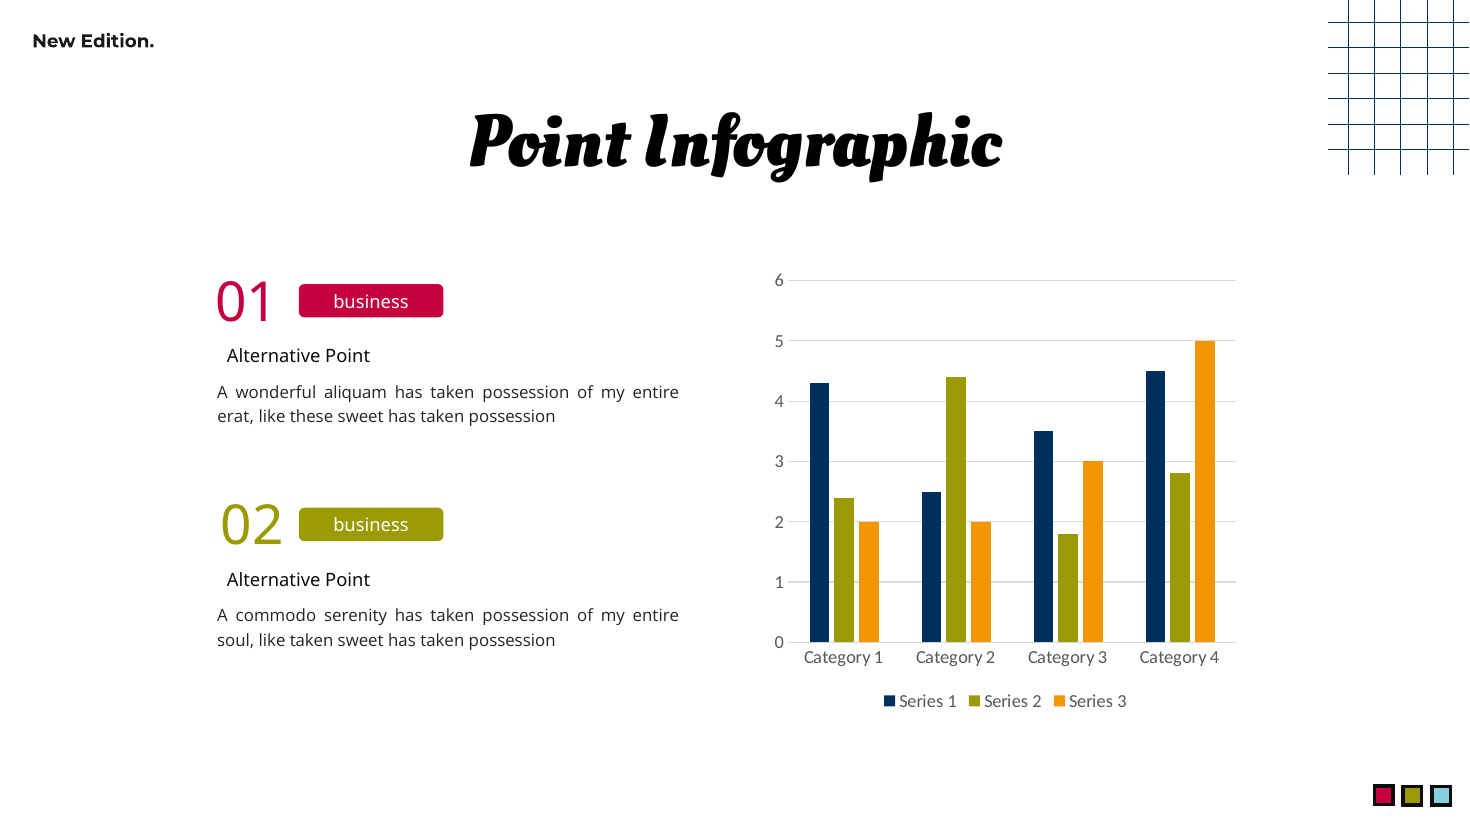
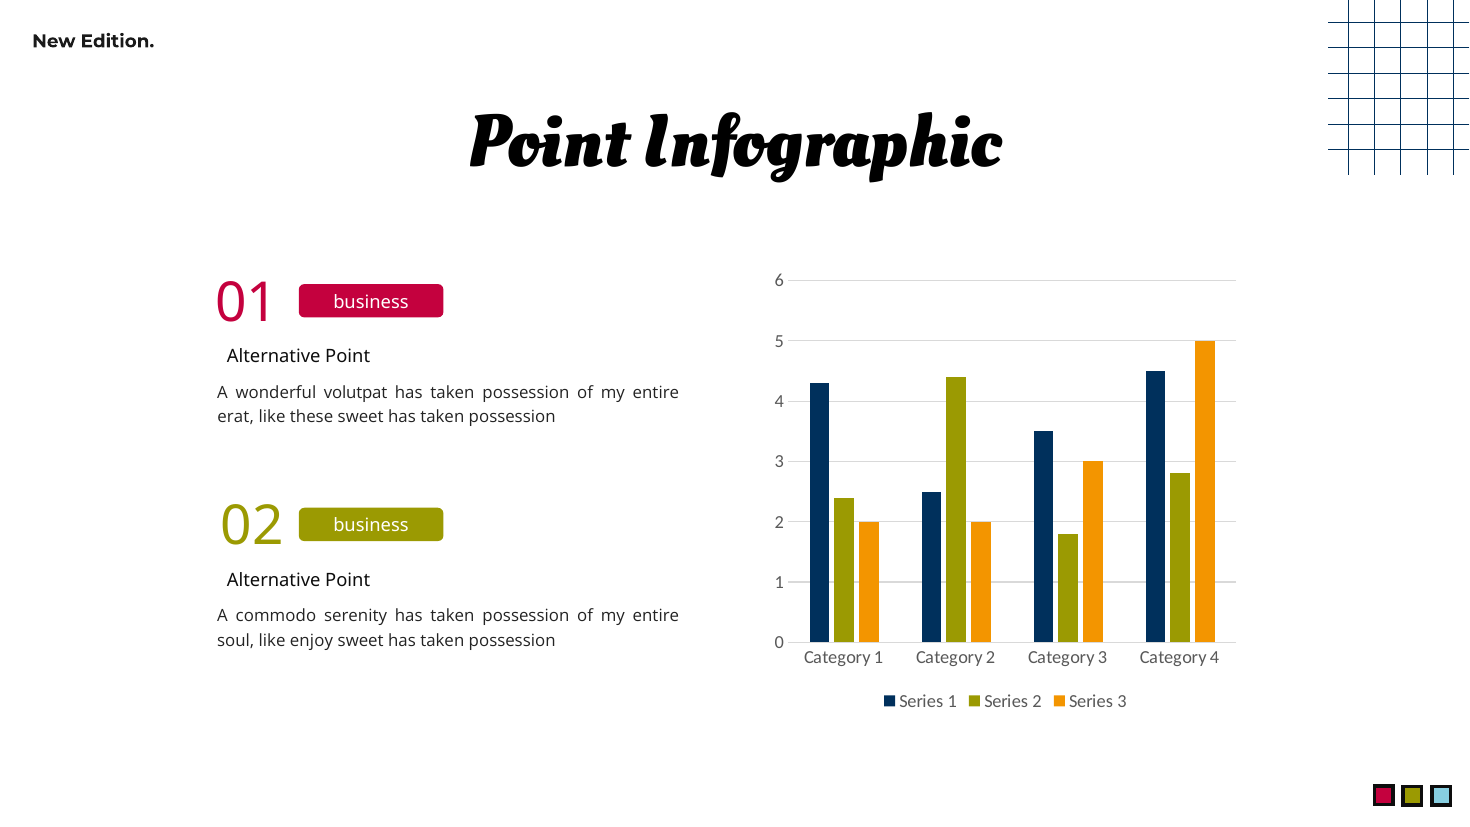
aliquam: aliquam -> volutpat
like taken: taken -> enjoy
